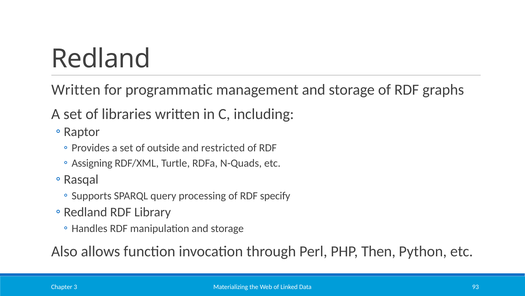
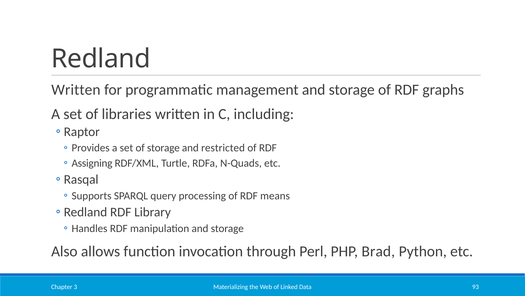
of outside: outside -> storage
specify: specify -> means
Then: Then -> Brad
